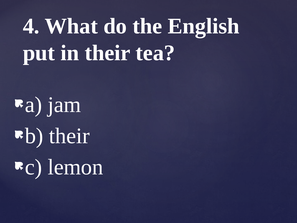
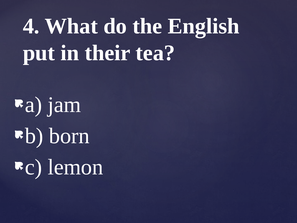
b their: their -> born
